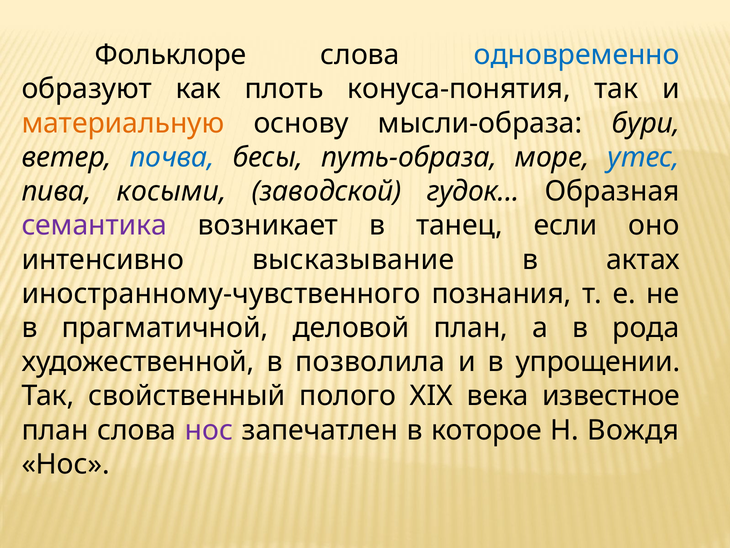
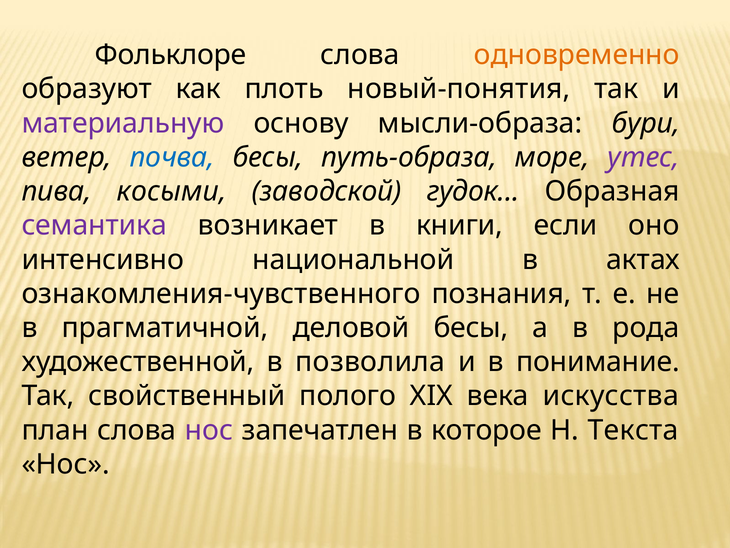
одновременно colour: blue -> orange
конуса-понятия: конуса-понятия -> новый-понятия
материальную colour: orange -> purple
утес colour: blue -> purple
танец: танец -> книги
высказывание: высказывание -> национальной
иностранному-чувственного: иностранному-чувственного -> ознакомления-чувственного
деловой план: план -> бесы
упрощении: упрощении -> понимание
известное: известное -> искусства
Вождя: Вождя -> Текста
